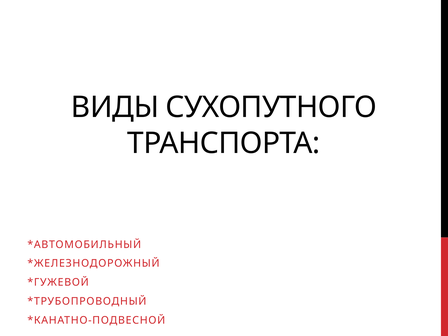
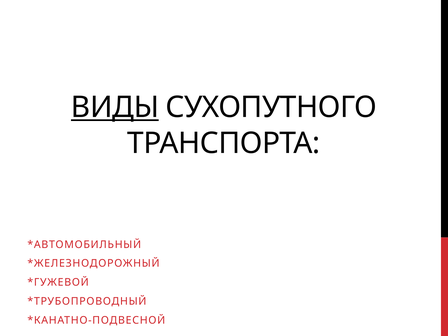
ВИДЫ underline: none -> present
